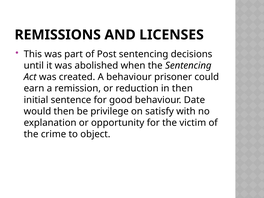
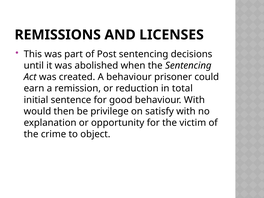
in then: then -> total
behaviour Date: Date -> With
